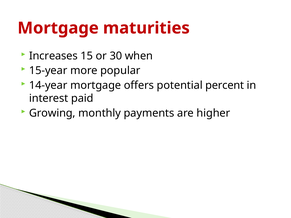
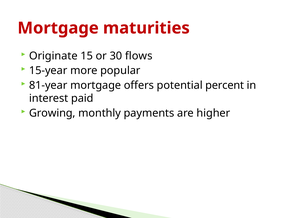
Increases: Increases -> Originate
when: when -> flows
14-year: 14-year -> 81-year
